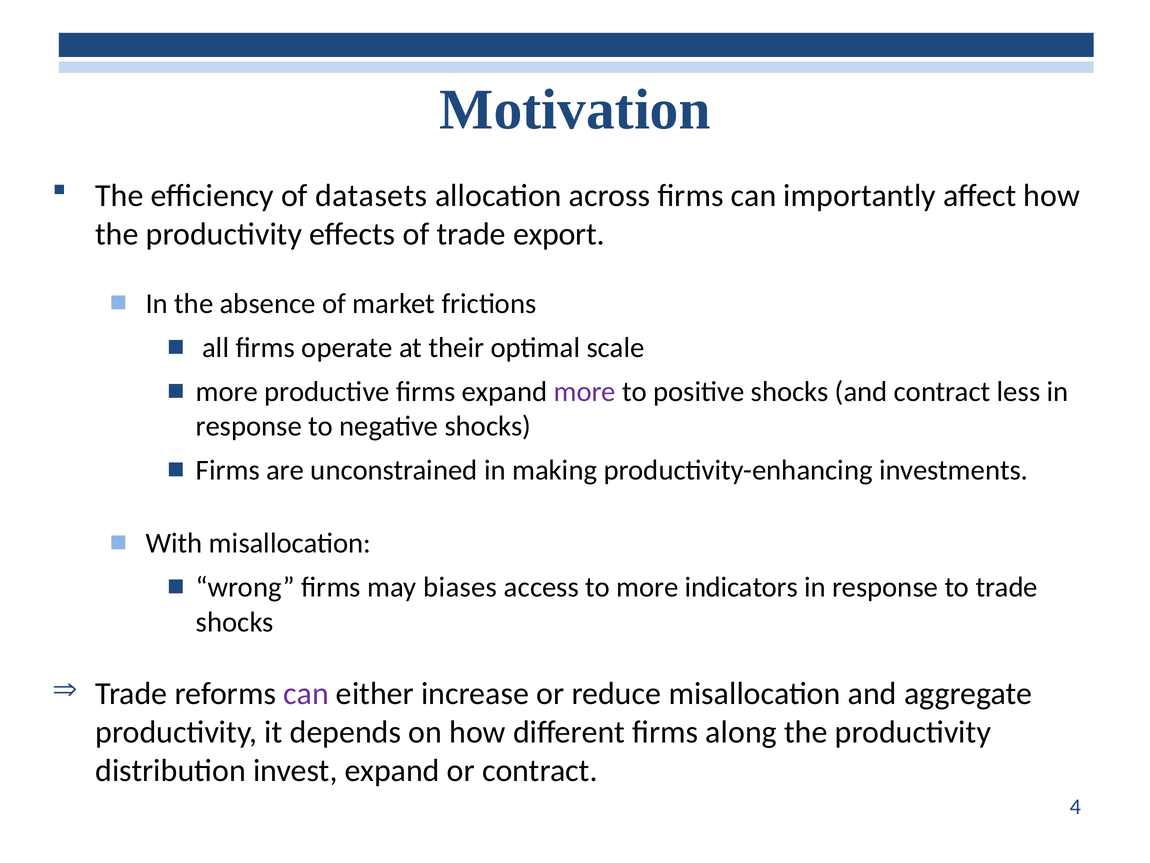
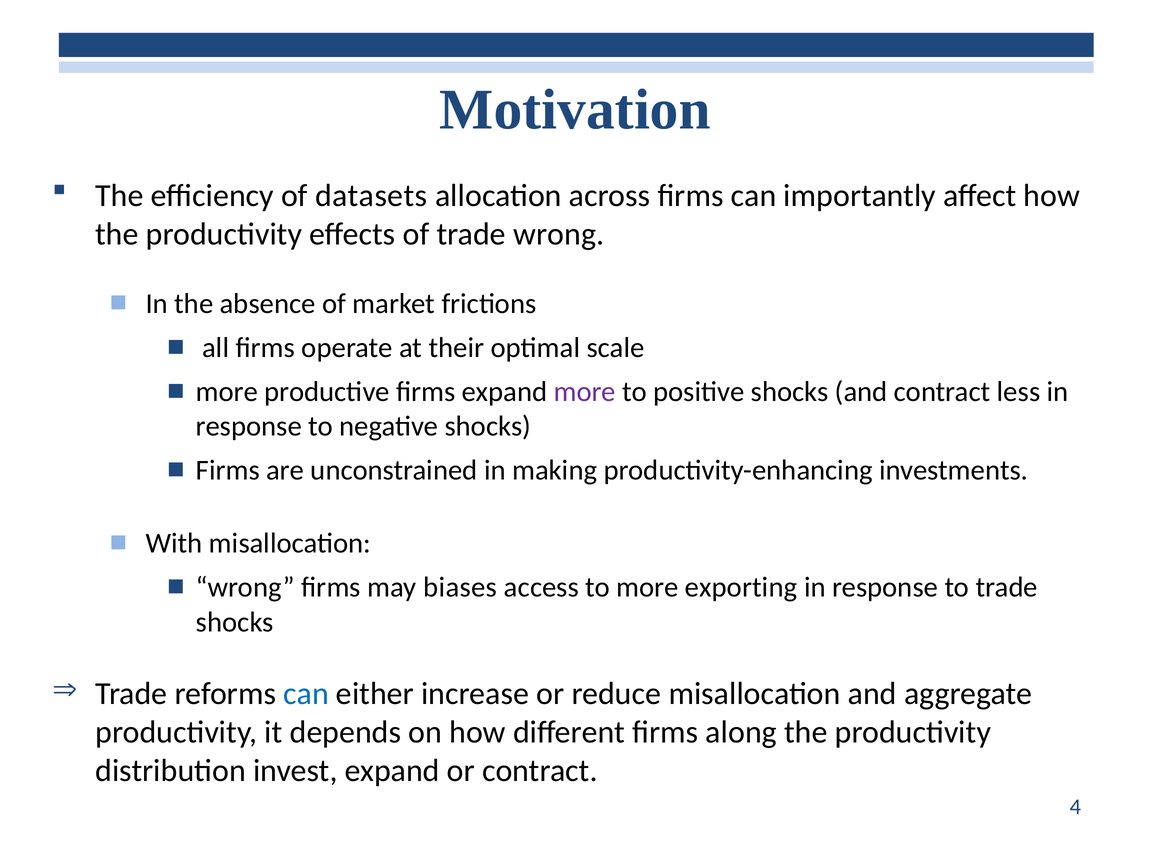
trade export: export -> wrong
indicators: indicators -> exporting
can at (306, 693) colour: purple -> blue
